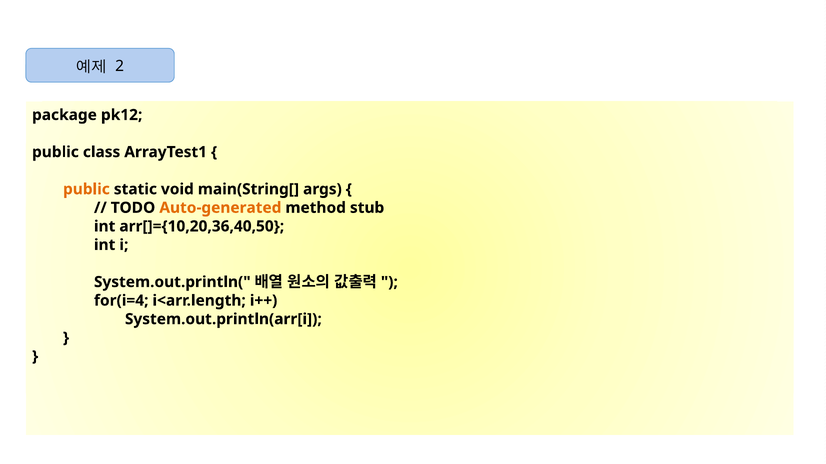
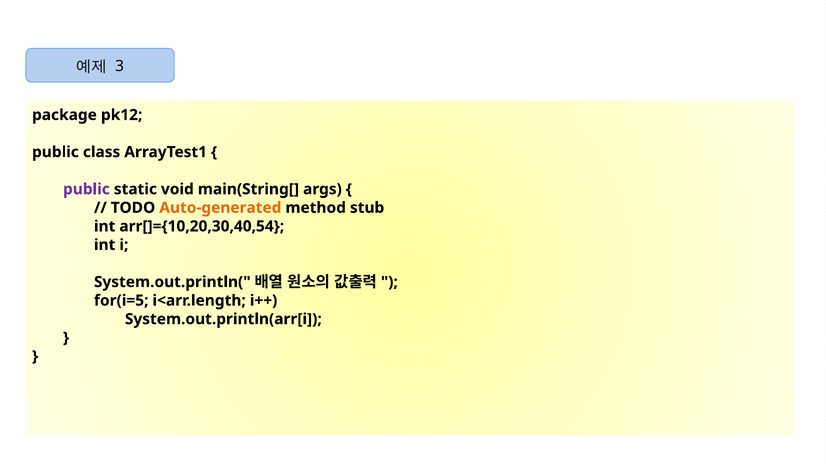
2: 2 -> 3
public at (86, 189) colour: orange -> purple
arr[]={10,20,36,40,50: arr[]={10,20,36,40,50 -> arr[]={10,20,30,40,54
for(i=4: for(i=4 -> for(i=5
